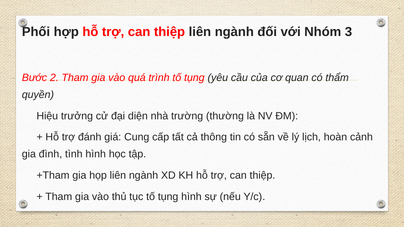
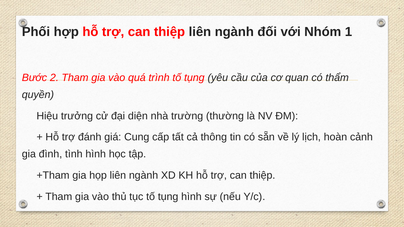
3: 3 -> 1
